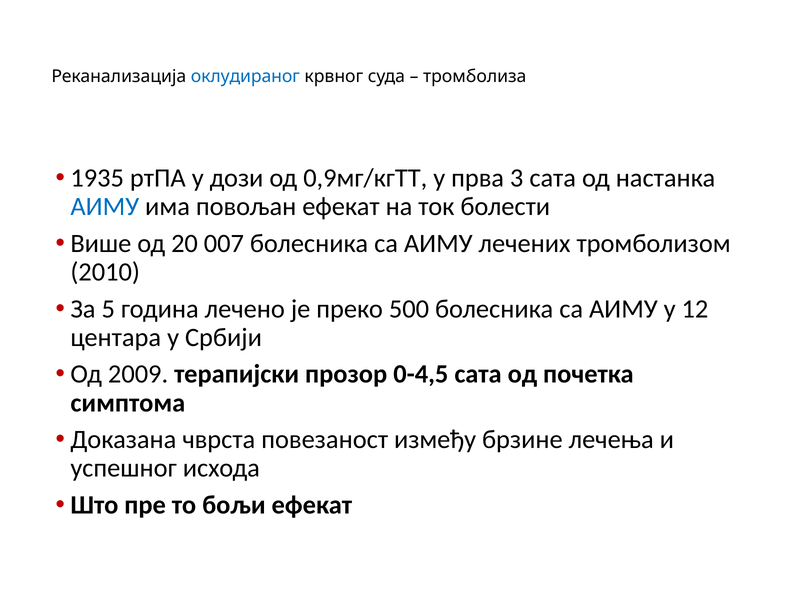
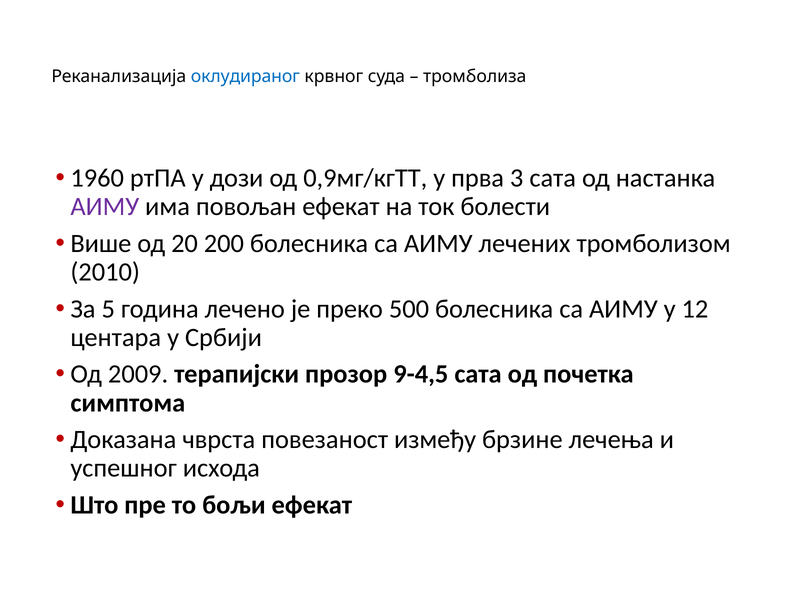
1935: 1935 -> 1960
АИМУ at (105, 207) colour: blue -> purple
007: 007 -> 200
0-4,5: 0-4,5 -> 9-4,5
